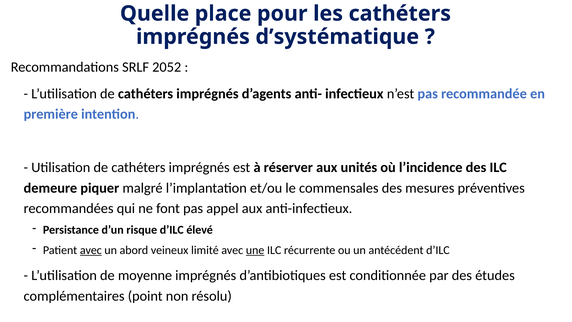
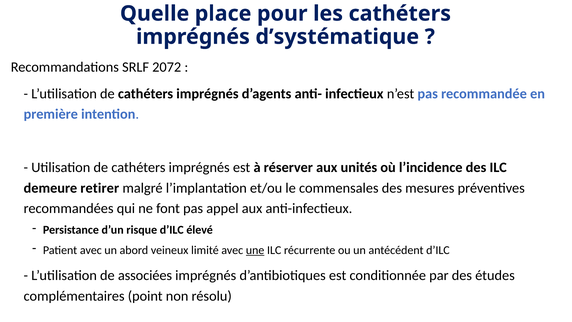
2052: 2052 -> 2072
piquer: piquer -> retirer
avec at (91, 250) underline: present -> none
moyenne: moyenne -> associées
